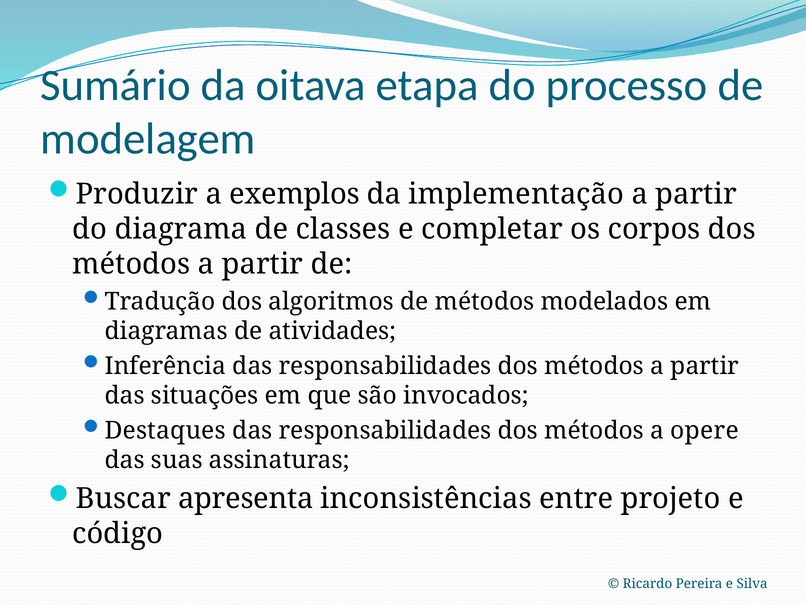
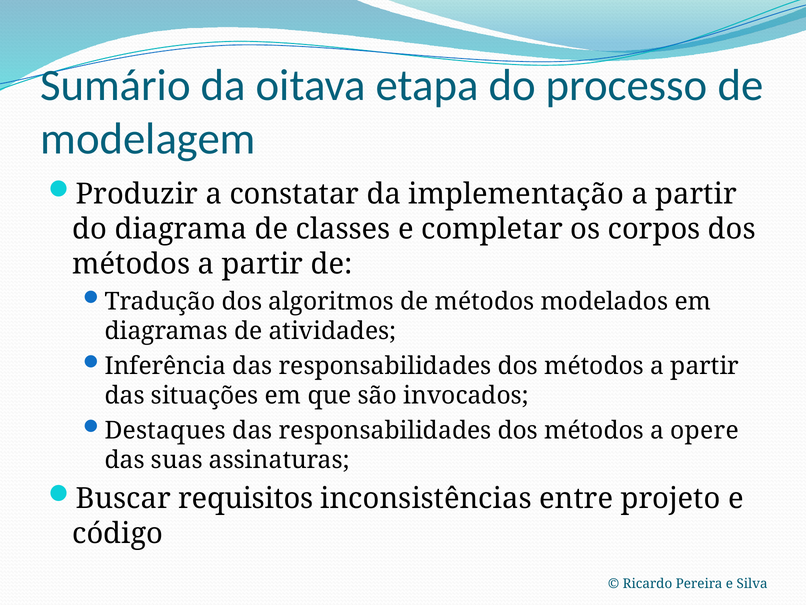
exemplos: exemplos -> constatar
apresenta: apresenta -> requisitos
